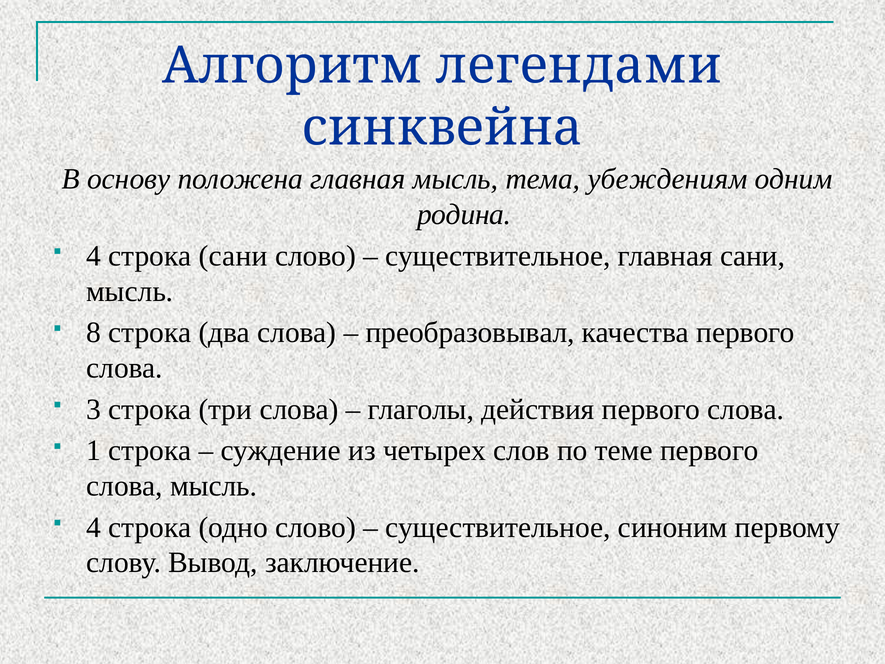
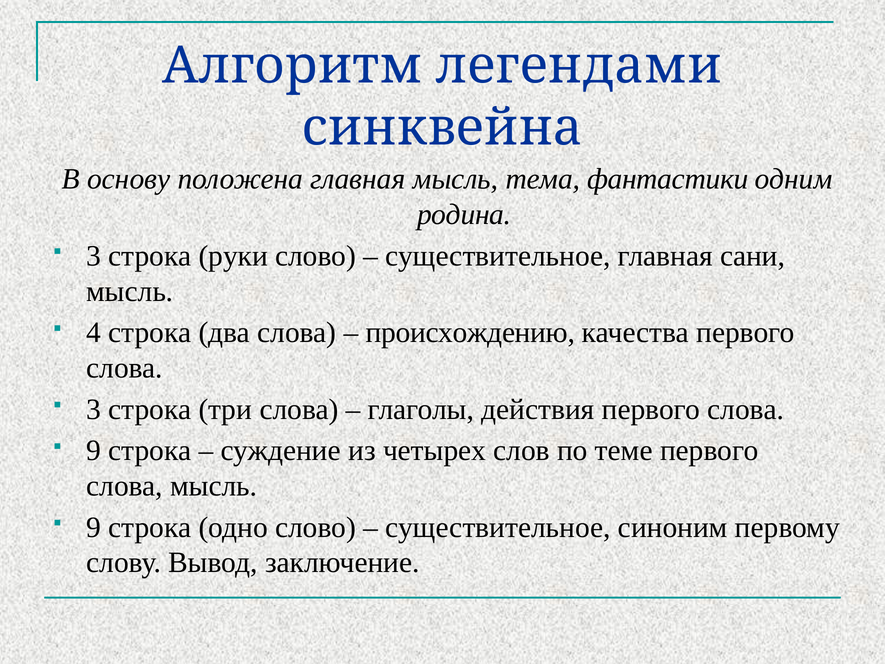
убеждениям: убеждениям -> фантастики
4 at (94, 256): 4 -> 3
строка сани: сани -> руки
8: 8 -> 4
преобразовывал: преобразовывал -> происхождению
1 at (94, 450): 1 -> 9
4 at (94, 527): 4 -> 9
